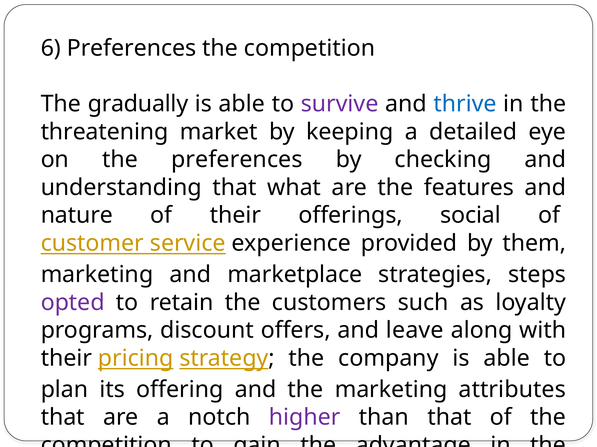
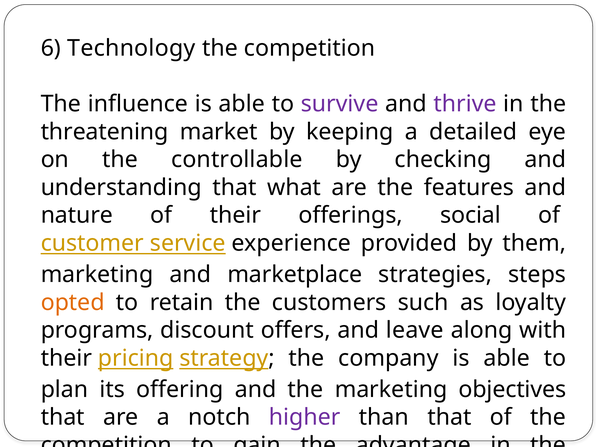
6 Preferences: Preferences -> Technology
gradually: gradually -> influence
thrive colour: blue -> purple
the preferences: preferences -> controllable
opted colour: purple -> orange
attributes: attributes -> objectives
